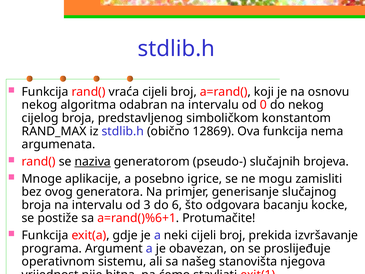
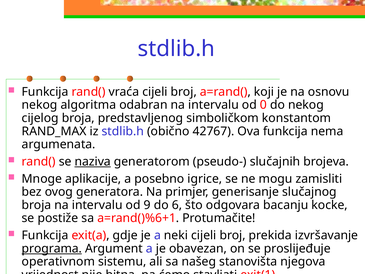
12869: 12869 -> 42767
3: 3 -> 9
programa underline: none -> present
